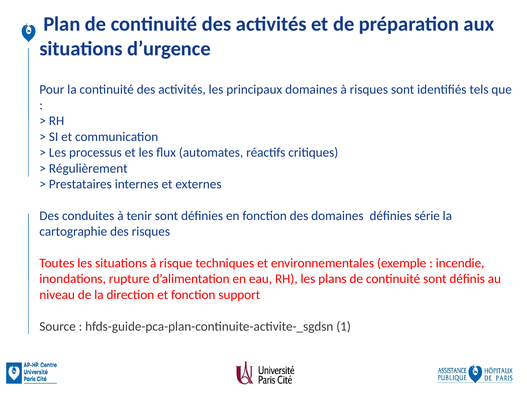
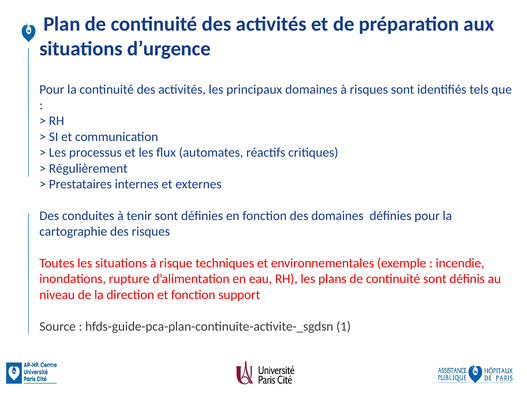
définies série: série -> pour
